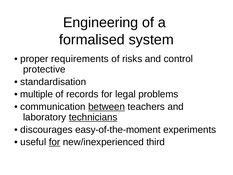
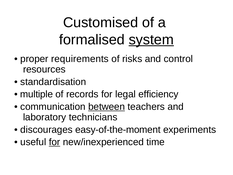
Engineering: Engineering -> Customised
system underline: none -> present
protective: protective -> resources
problems: problems -> efficiency
technicians underline: present -> none
third: third -> time
